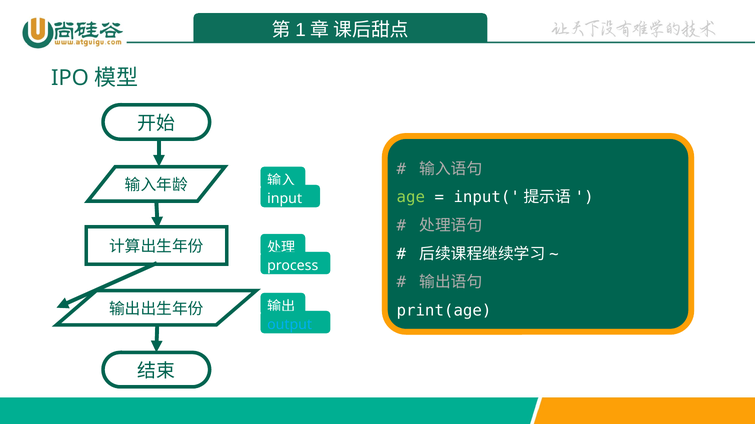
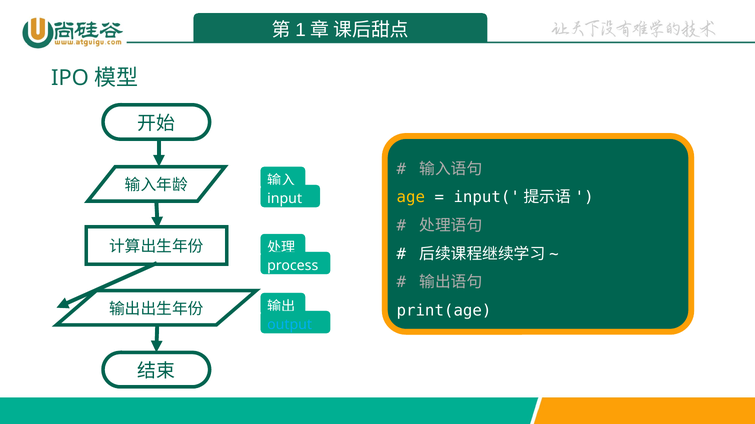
age colour: light green -> yellow
